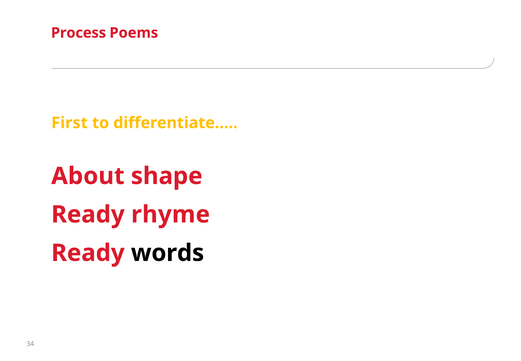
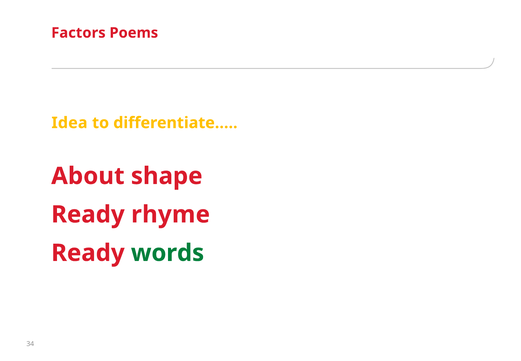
Process: Process -> Factors
First: First -> Idea
words colour: black -> green
